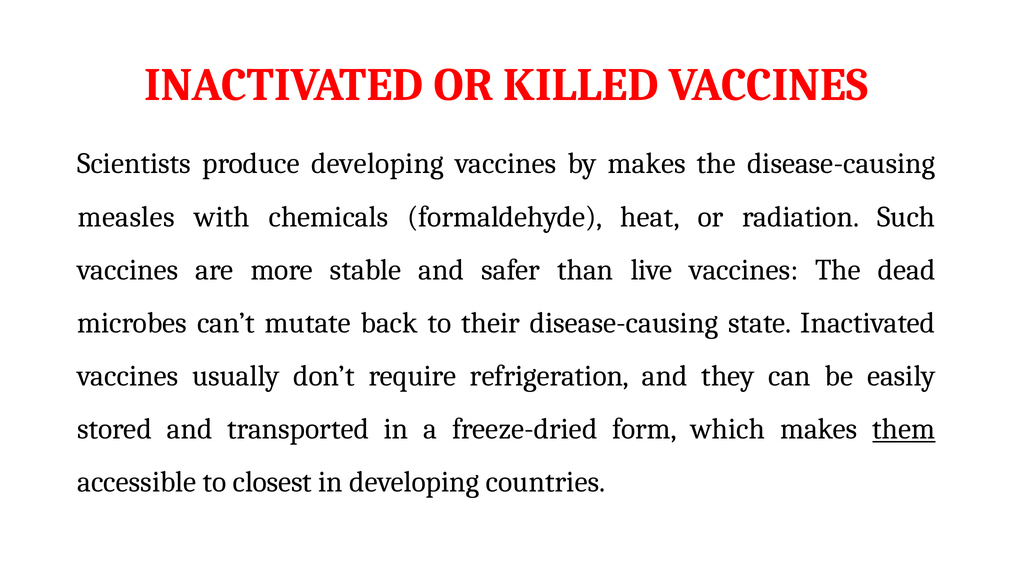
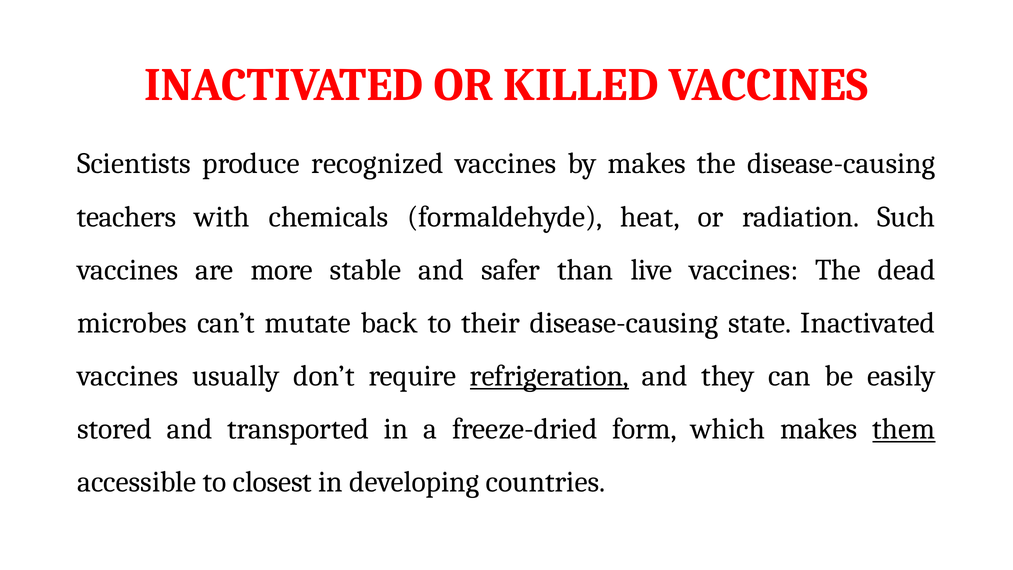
produce developing: developing -> recognized
measles: measles -> teachers
refrigeration underline: none -> present
